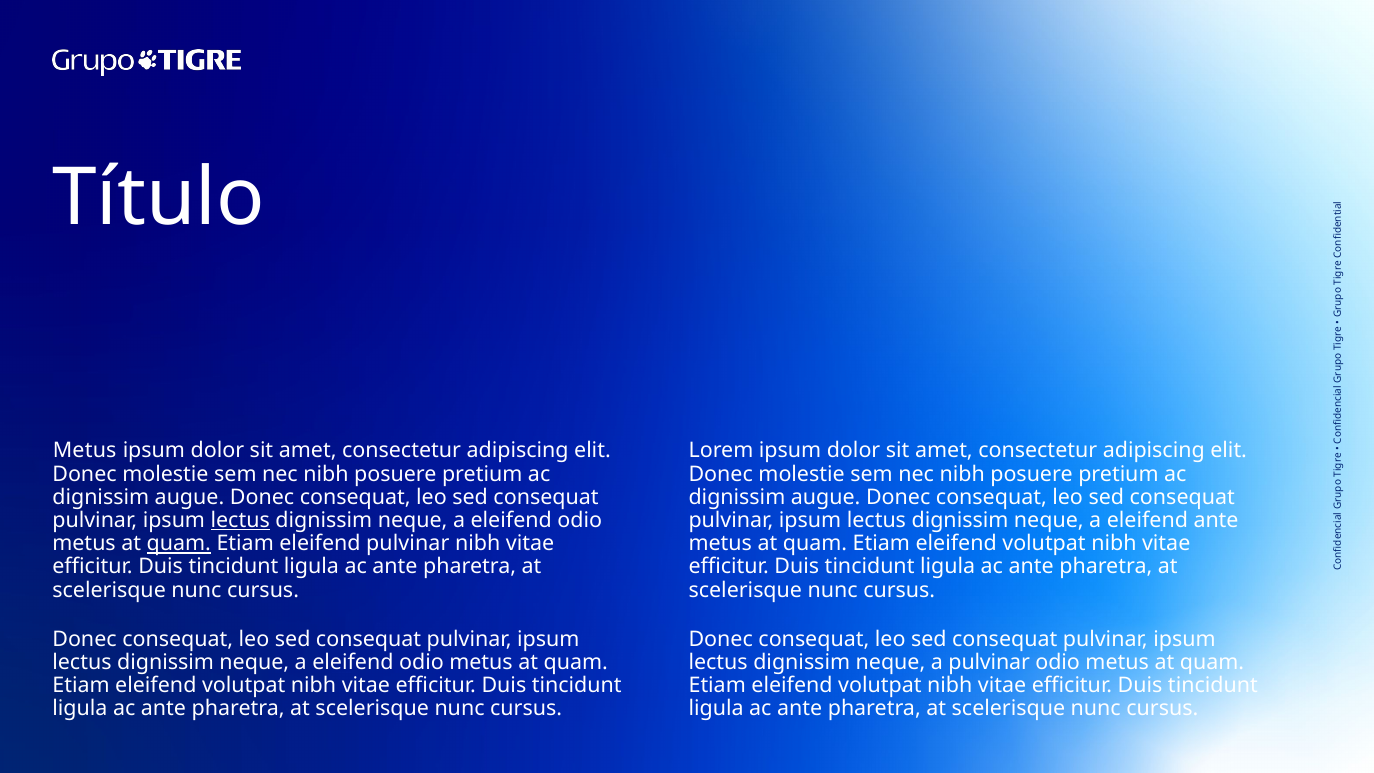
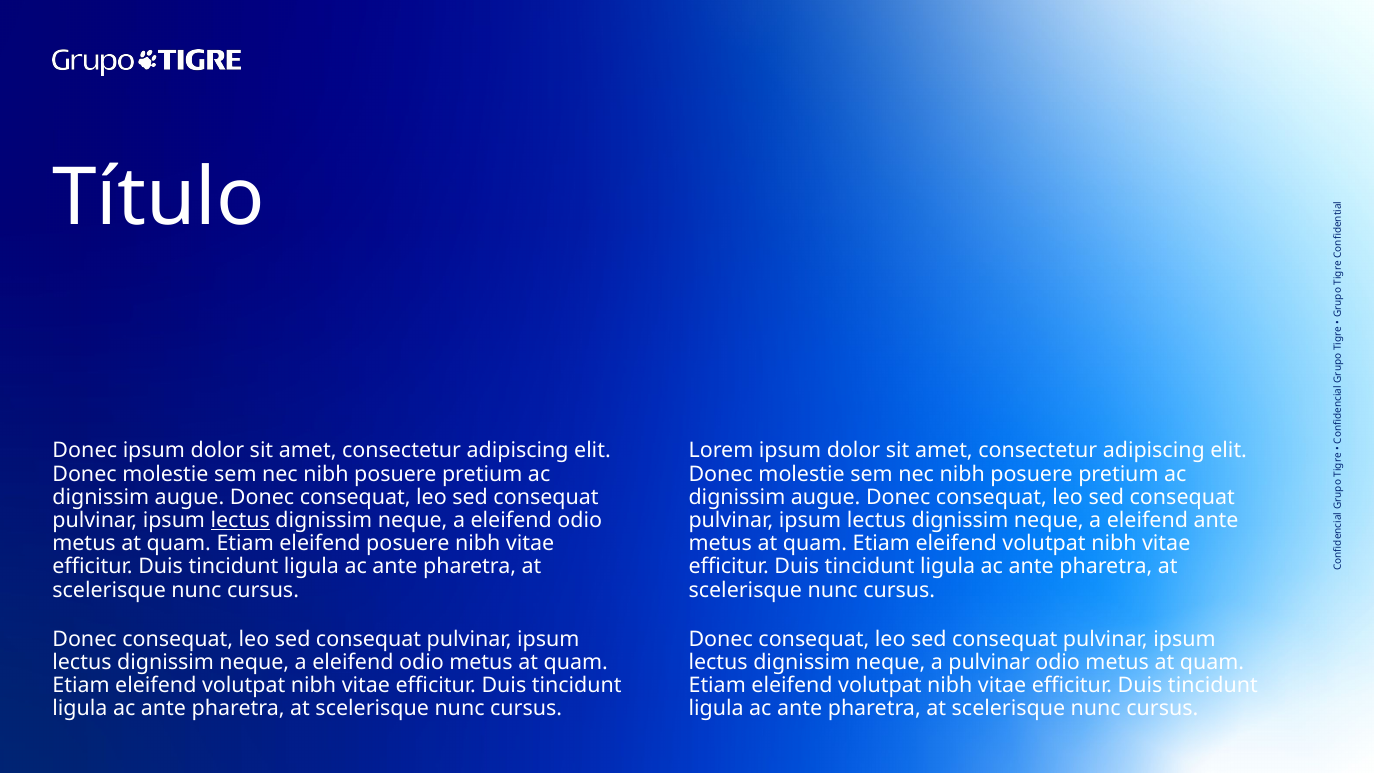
Metus at (85, 451): Metus -> Donec
quam at (179, 544) underline: present -> none
eleifend pulvinar: pulvinar -> posuere
